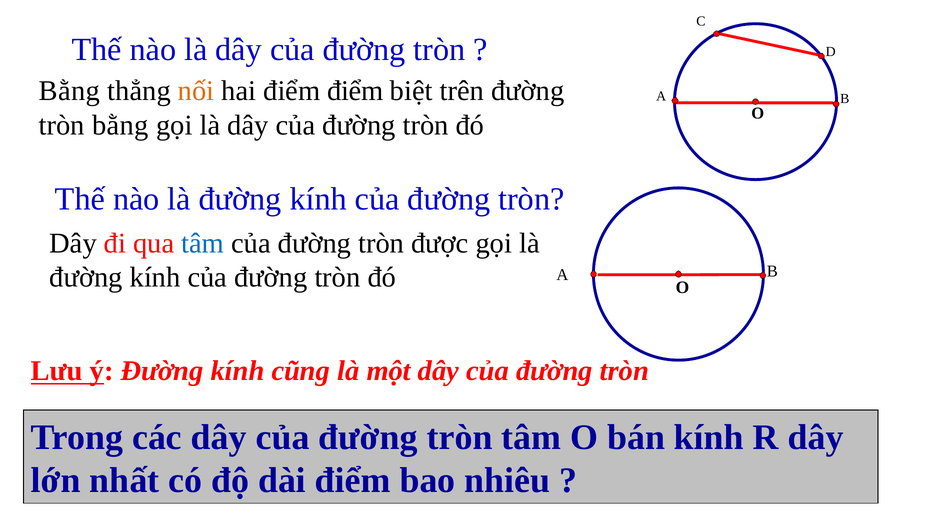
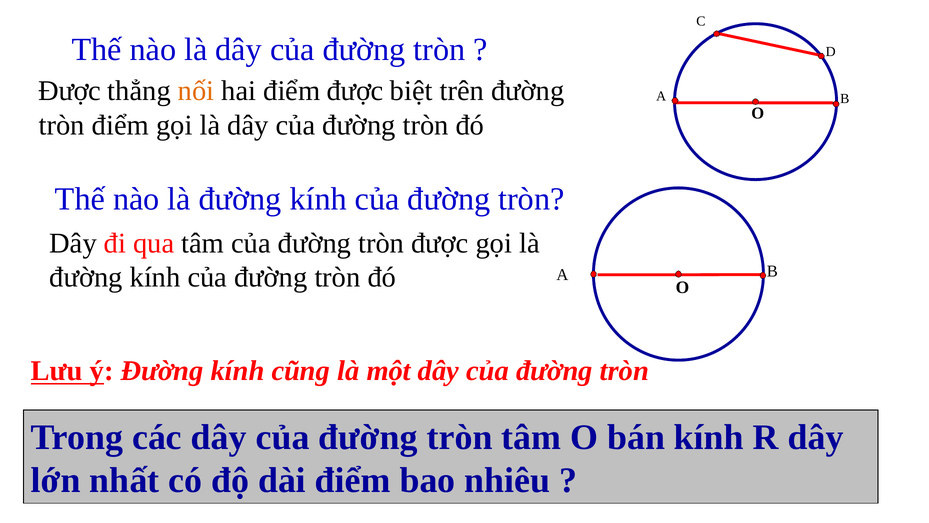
Bằng at (69, 91): Bằng -> Được
điểm điểm: điểm -> được
tròn bằng: bằng -> điểm
tâm at (203, 243) colour: blue -> black
